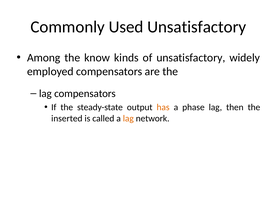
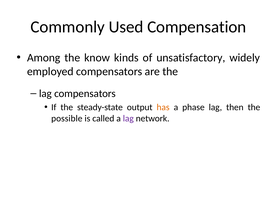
Used Unsatisfactory: Unsatisfactory -> Compensation
inserted: inserted -> possible
lag at (128, 118) colour: orange -> purple
